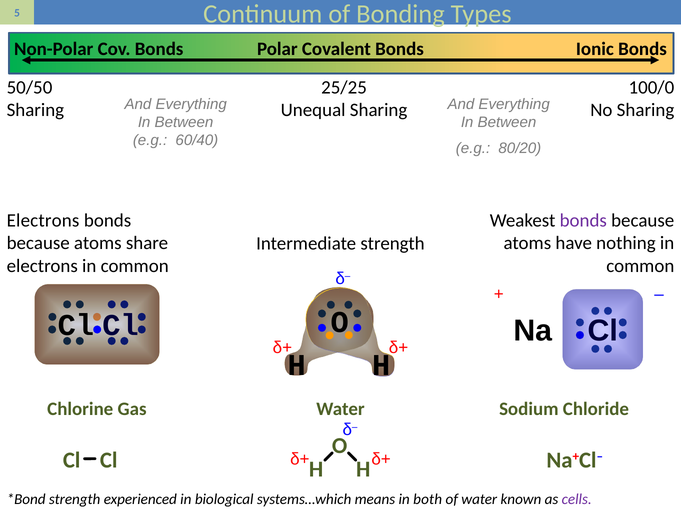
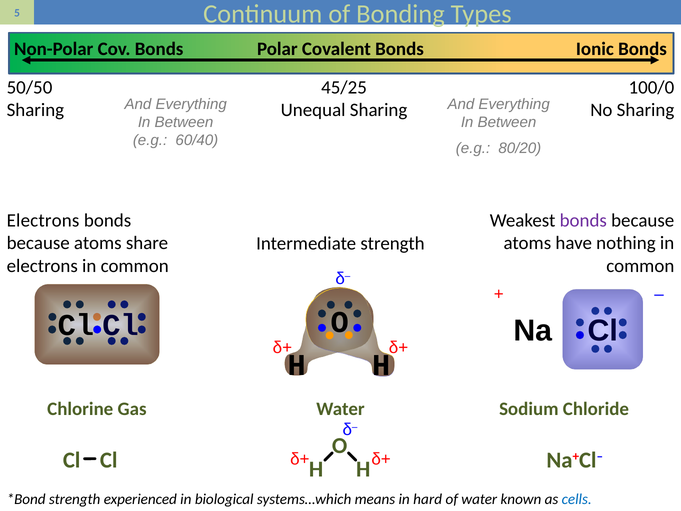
25/25: 25/25 -> 45/25
both: both -> hard
cells colour: purple -> blue
